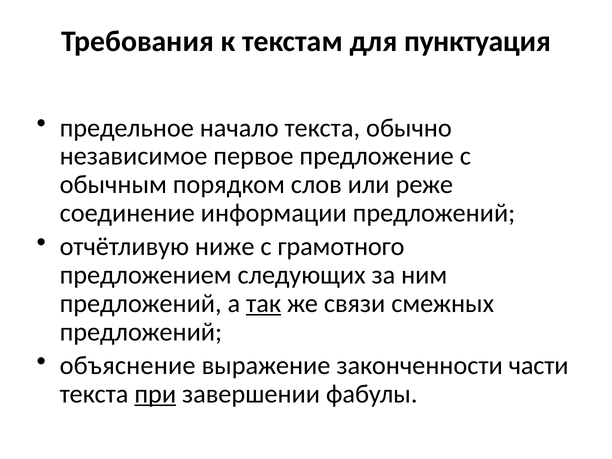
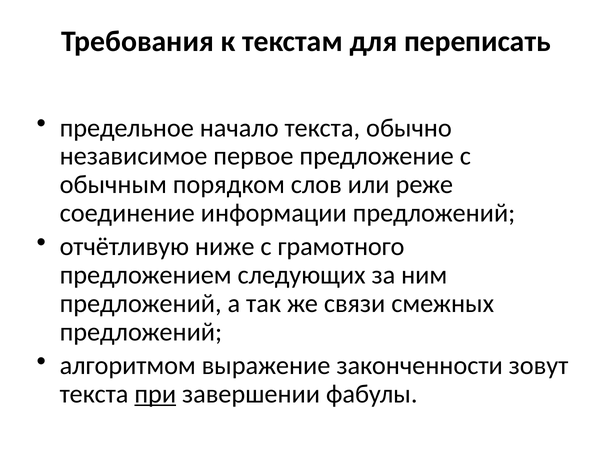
пунктуация: пунктуация -> переписать
так underline: present -> none
объяснение: объяснение -> алгоритмом
части: части -> зовут
